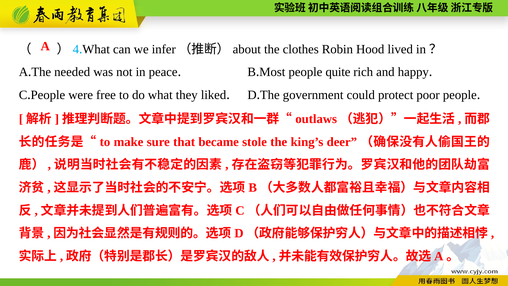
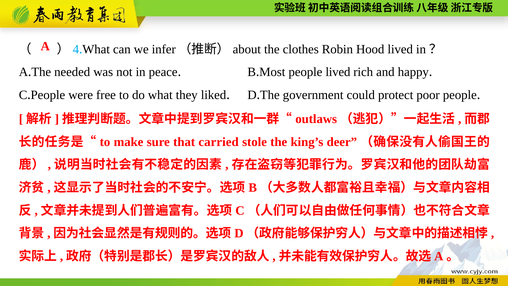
people quite: quite -> lived
became: became -> carried
